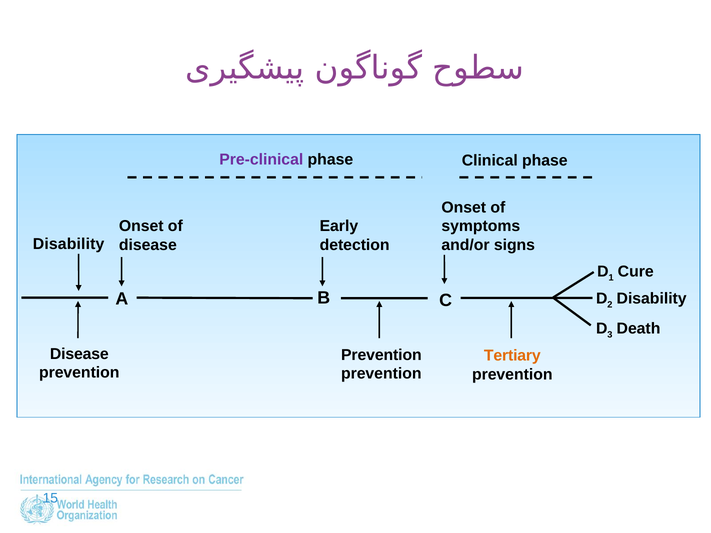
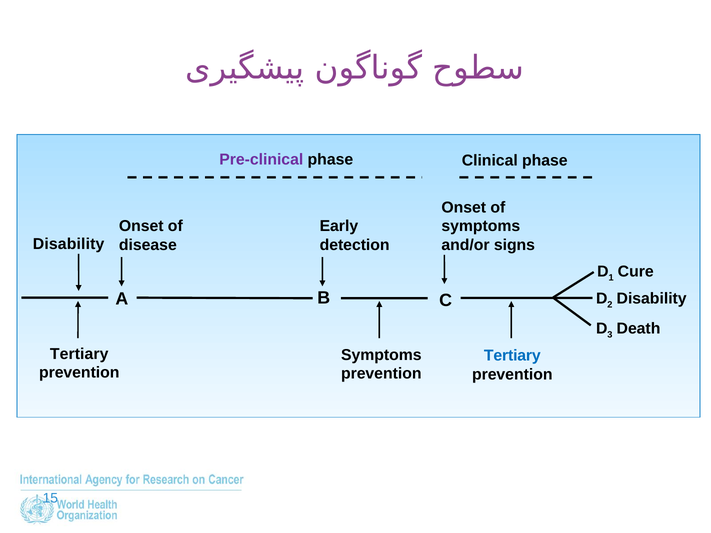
Disease at (79, 354): Disease -> Tertiary
Prevention at (381, 355): Prevention -> Symptoms
Tertiary at (512, 356) colour: orange -> blue
